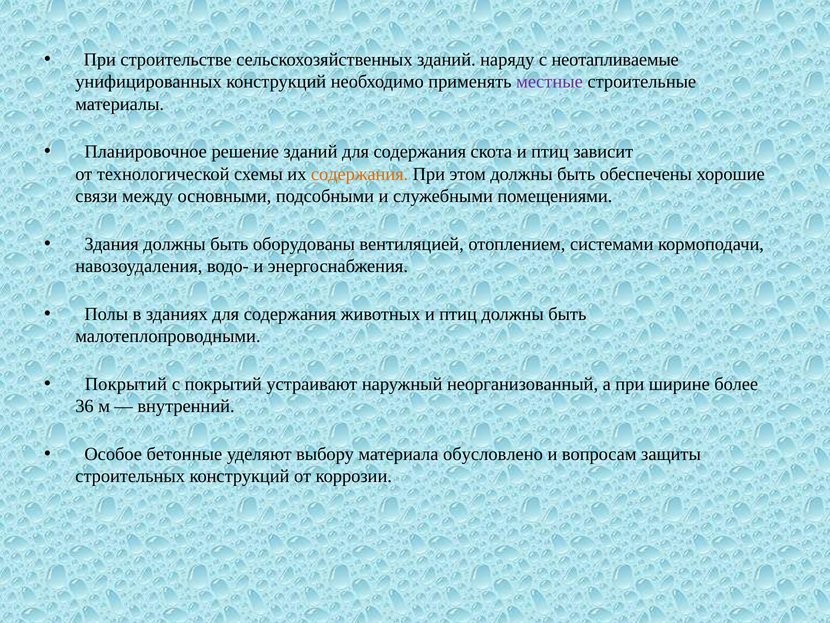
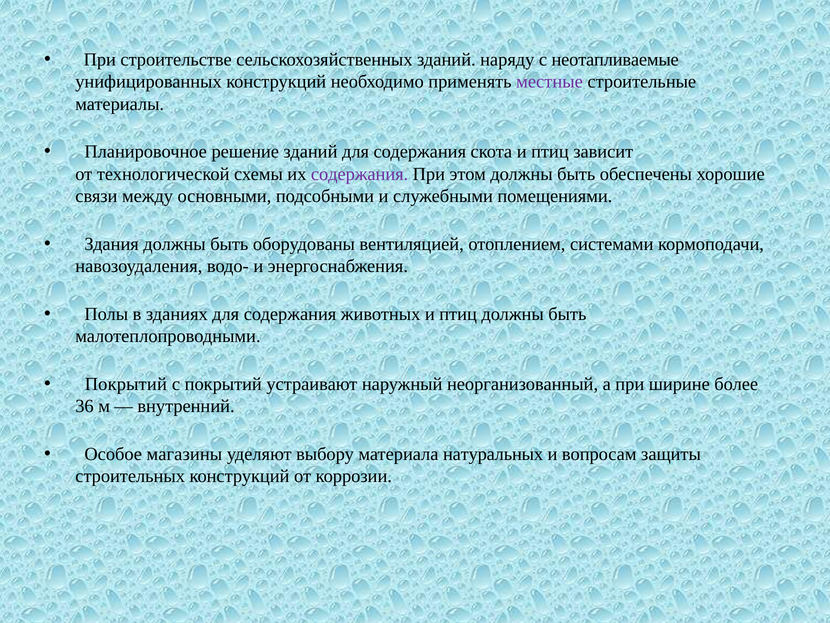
содержания at (360, 174) colour: orange -> purple
бетонные: бетонные -> магазины
обусловлено: обусловлено -> натуральных
